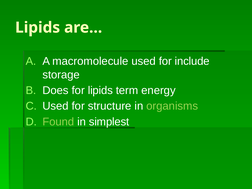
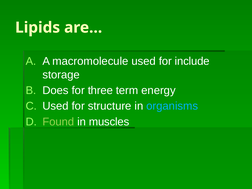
for lipids: lipids -> three
organisms colour: light green -> light blue
simplest: simplest -> muscles
